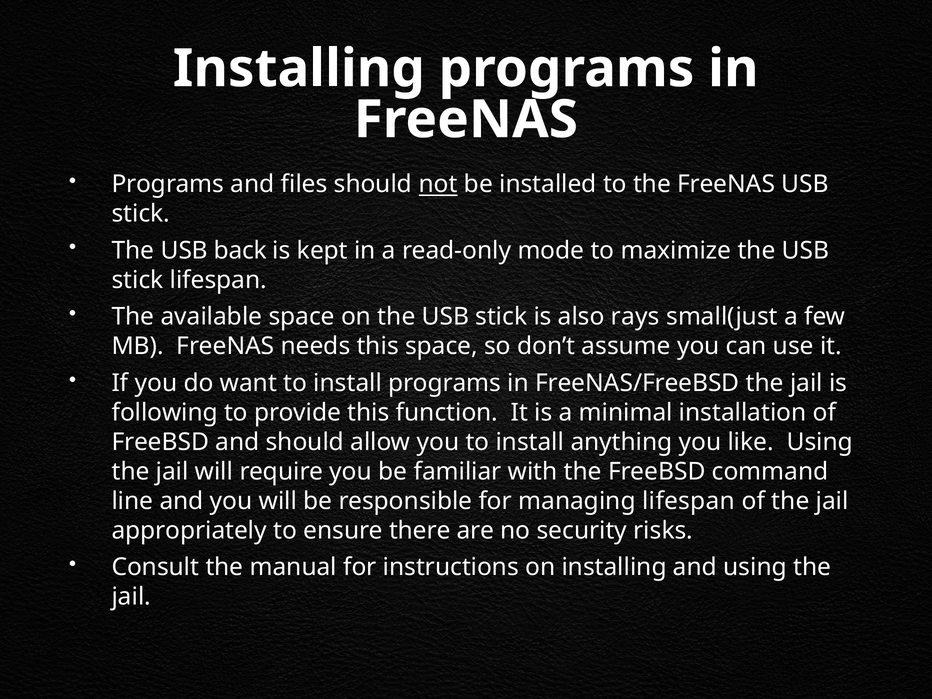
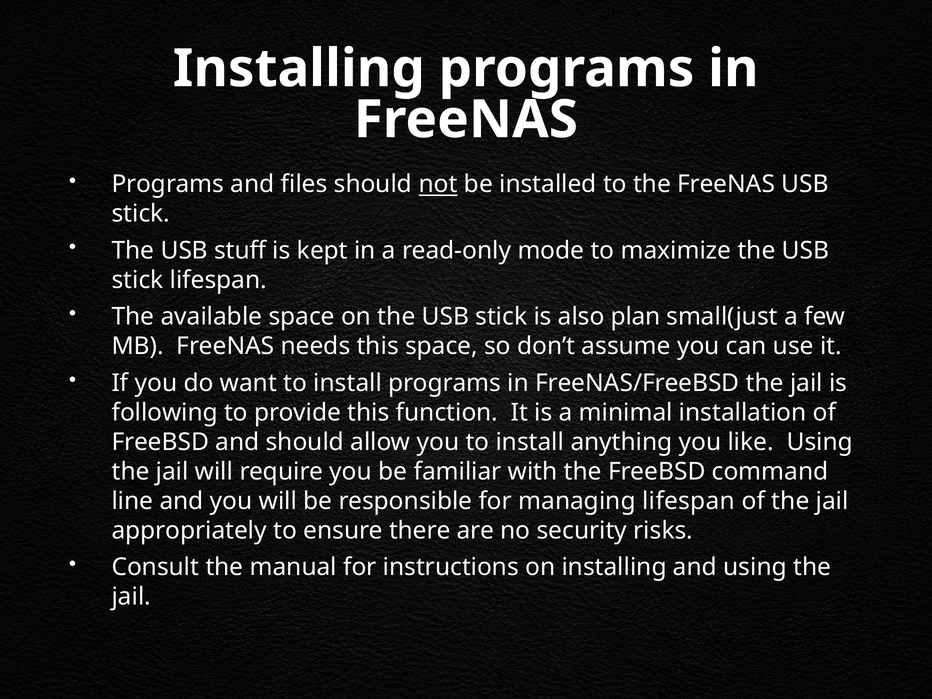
back: back -> stuff
rays: rays -> plan
